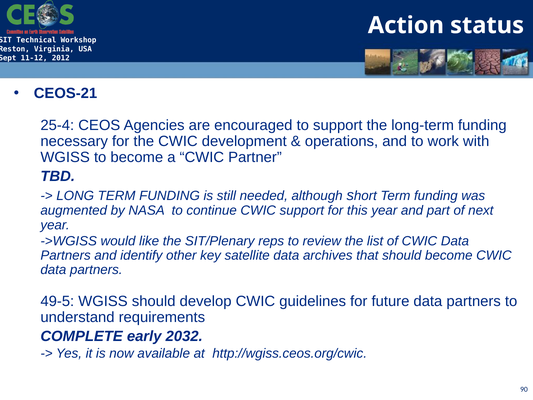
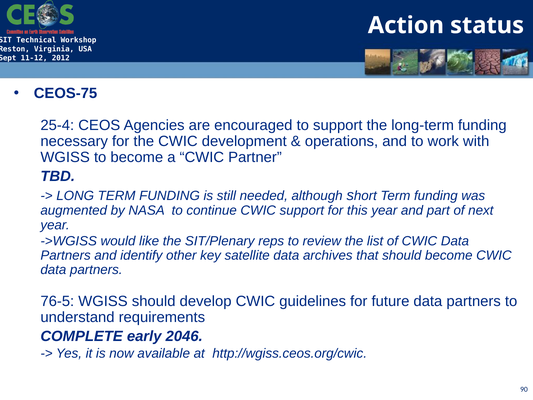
CEOS-21: CEOS-21 -> CEOS-75
49-5: 49-5 -> 76-5
2032: 2032 -> 2046
